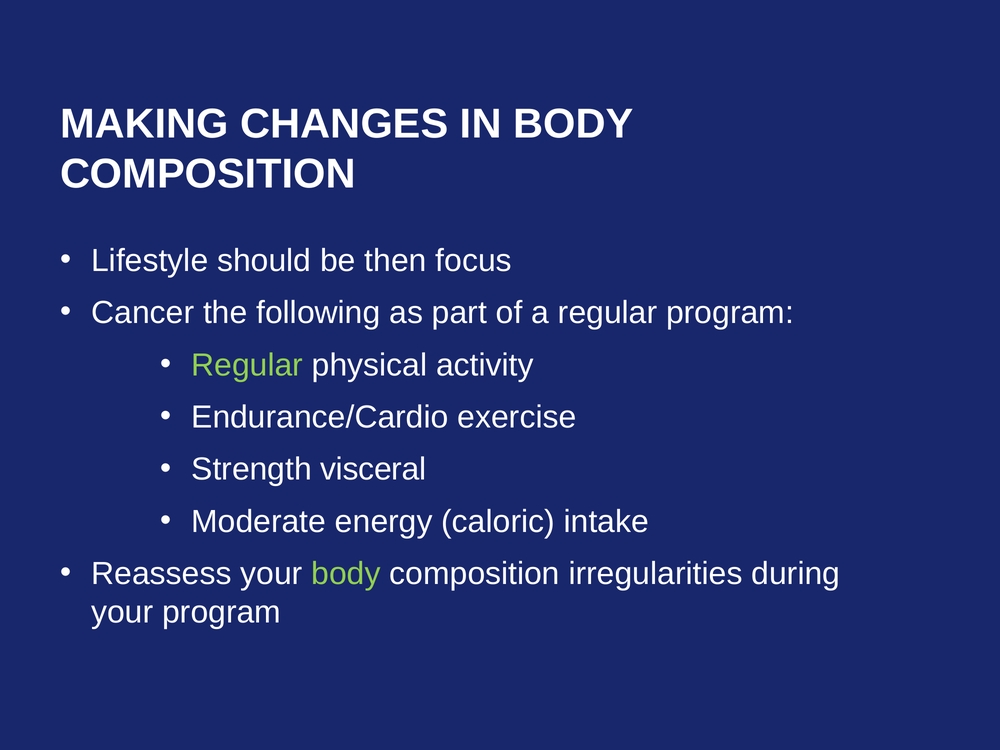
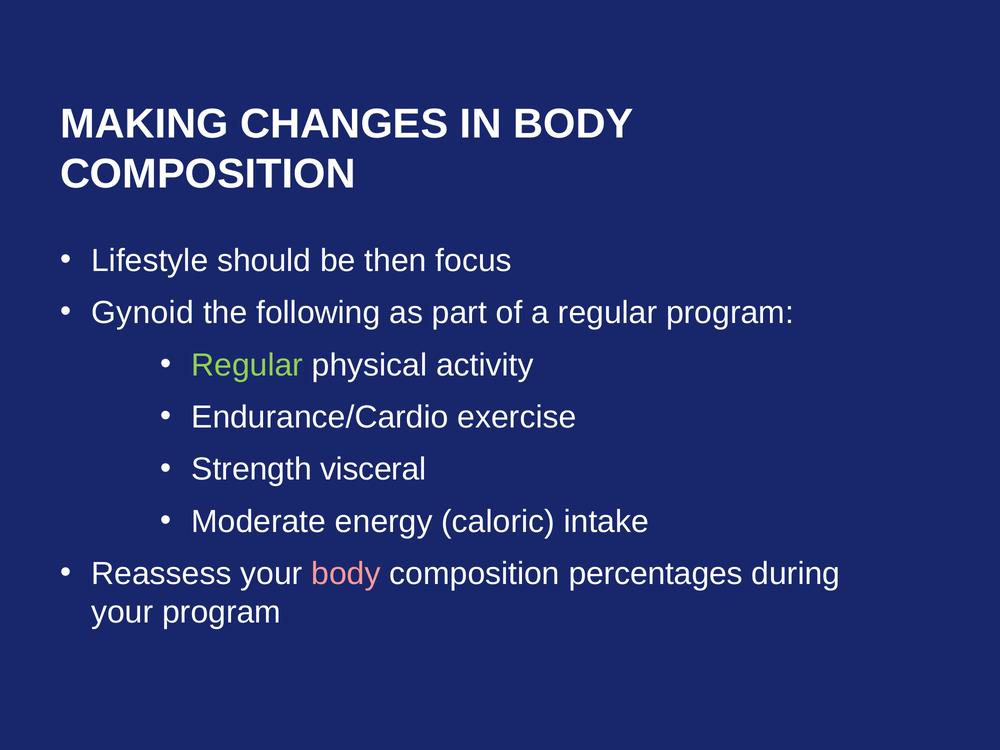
Cancer: Cancer -> Gynoid
body at (346, 574) colour: light green -> pink
irregularities: irregularities -> percentages
